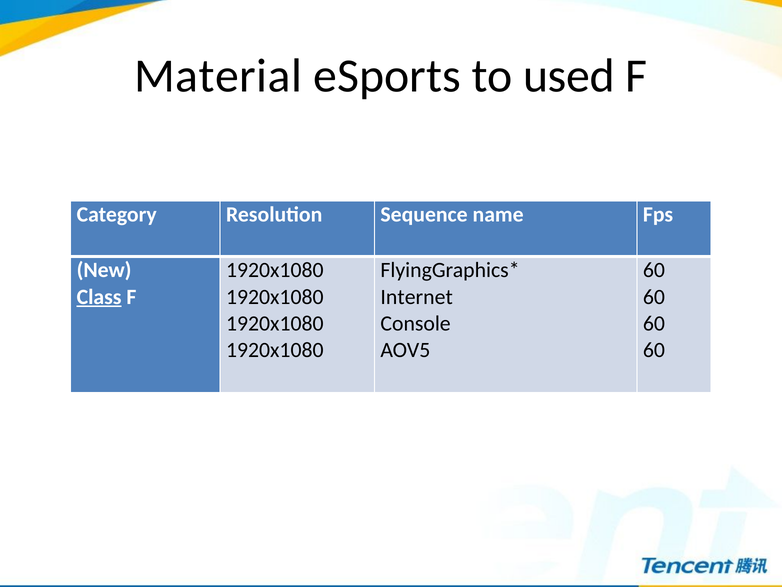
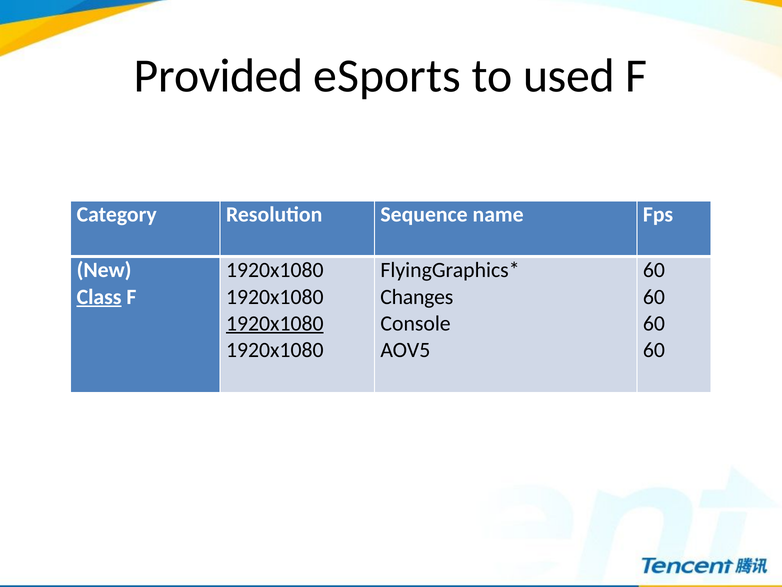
Material: Material -> Provided
Internet: Internet -> Changes
1920x1080 at (275, 323) underline: none -> present
